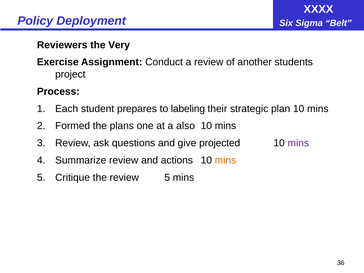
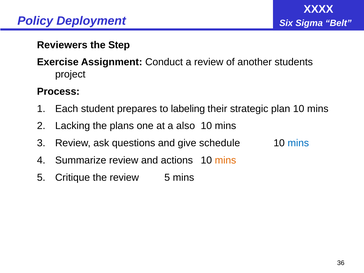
Very: Very -> Step
Formed: Formed -> Lacking
projected: projected -> schedule
mins at (298, 143) colour: purple -> blue
